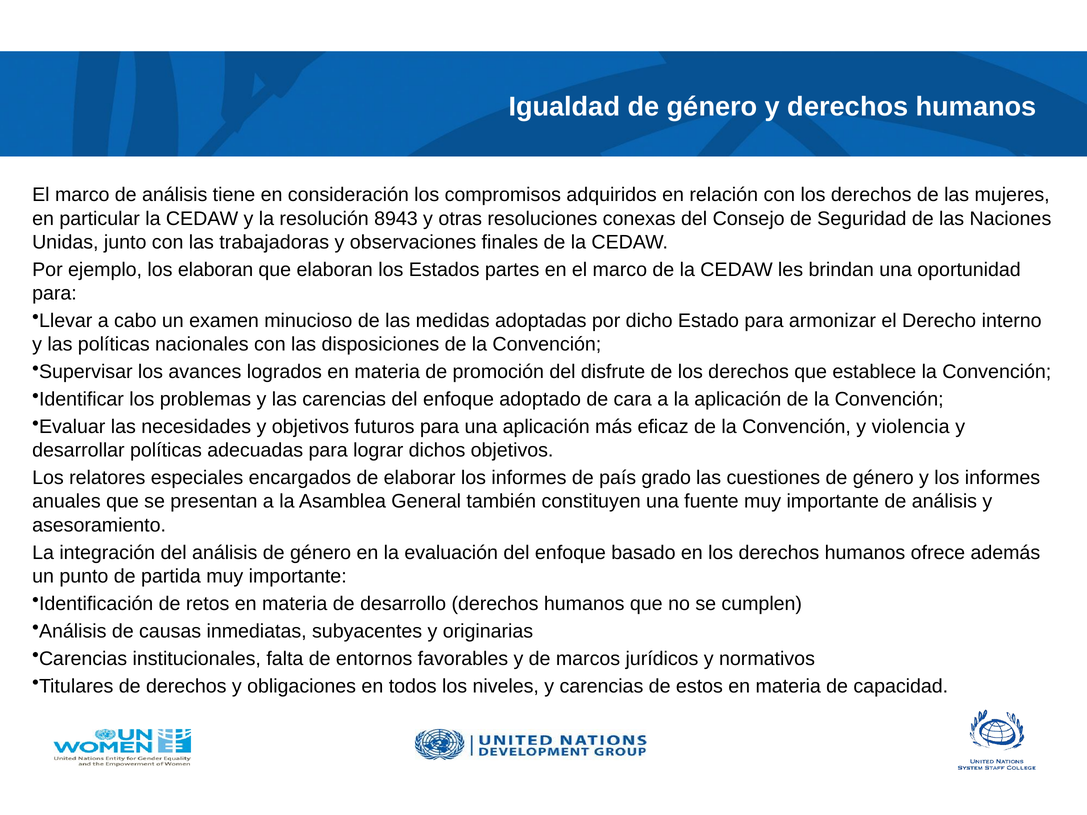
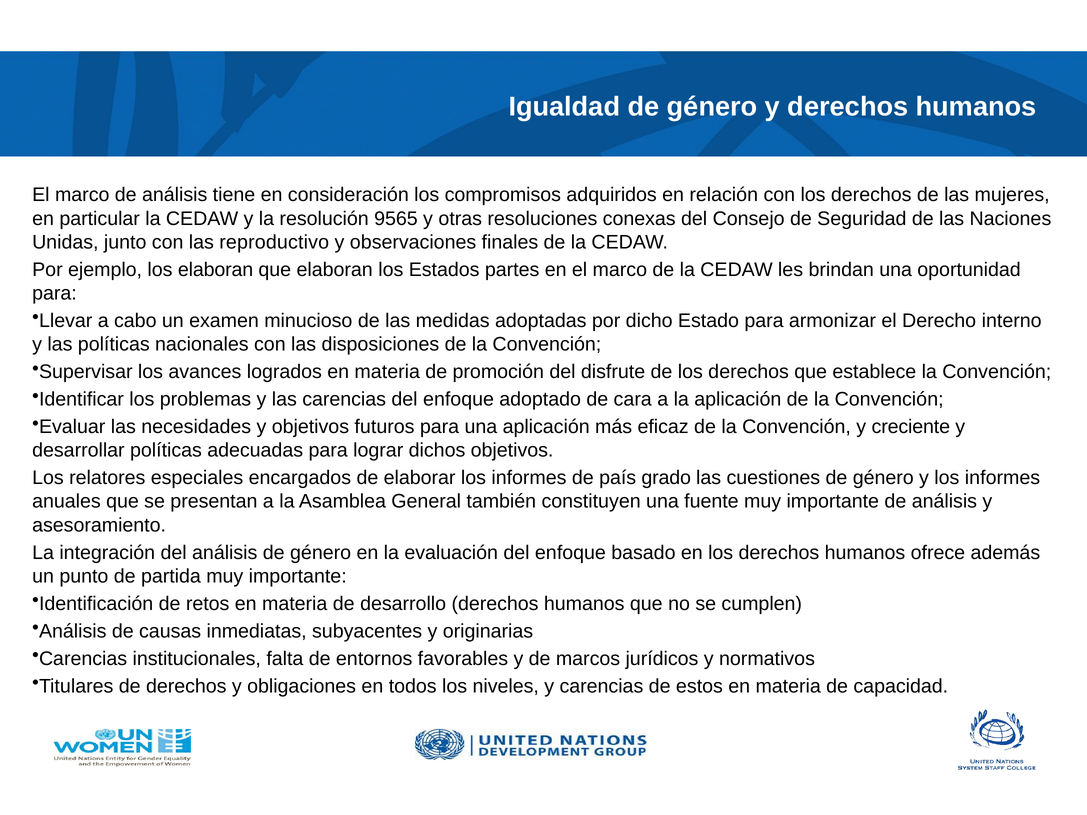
8943: 8943 -> 9565
trabajadoras: trabajadoras -> reproductivo
violencia: violencia -> creciente
